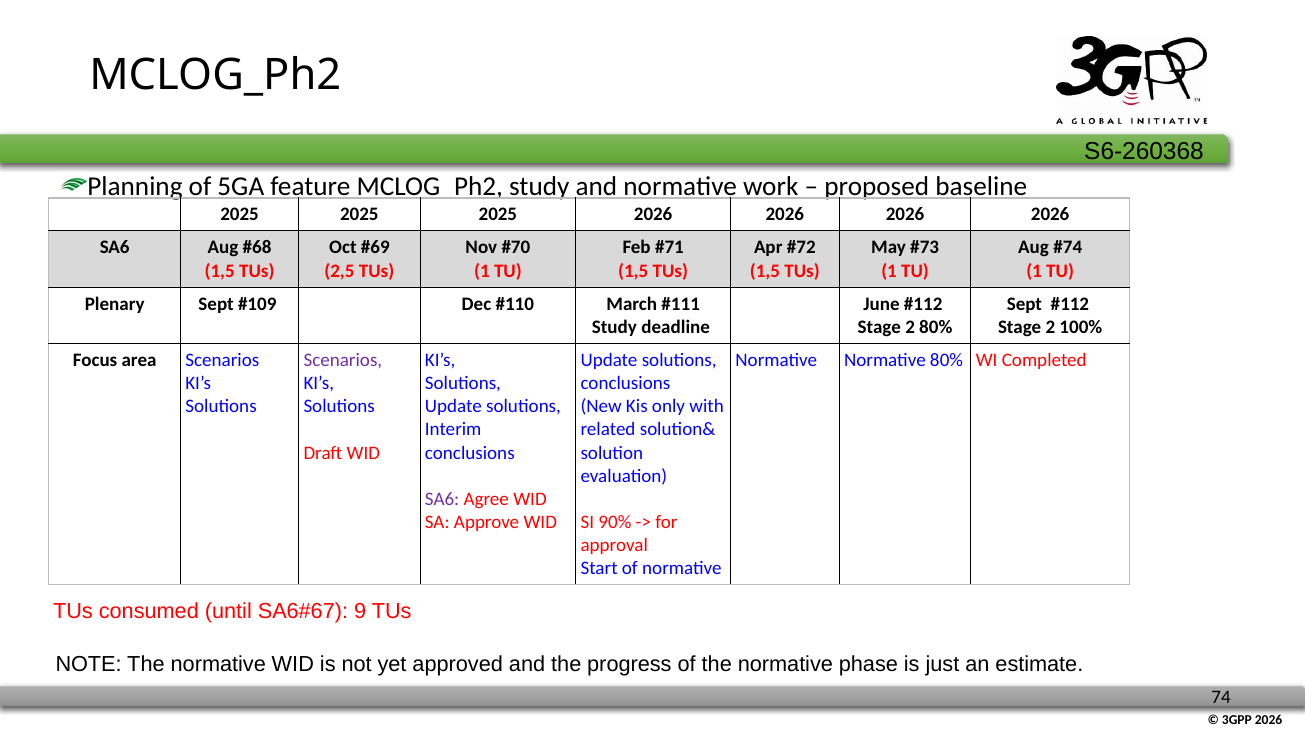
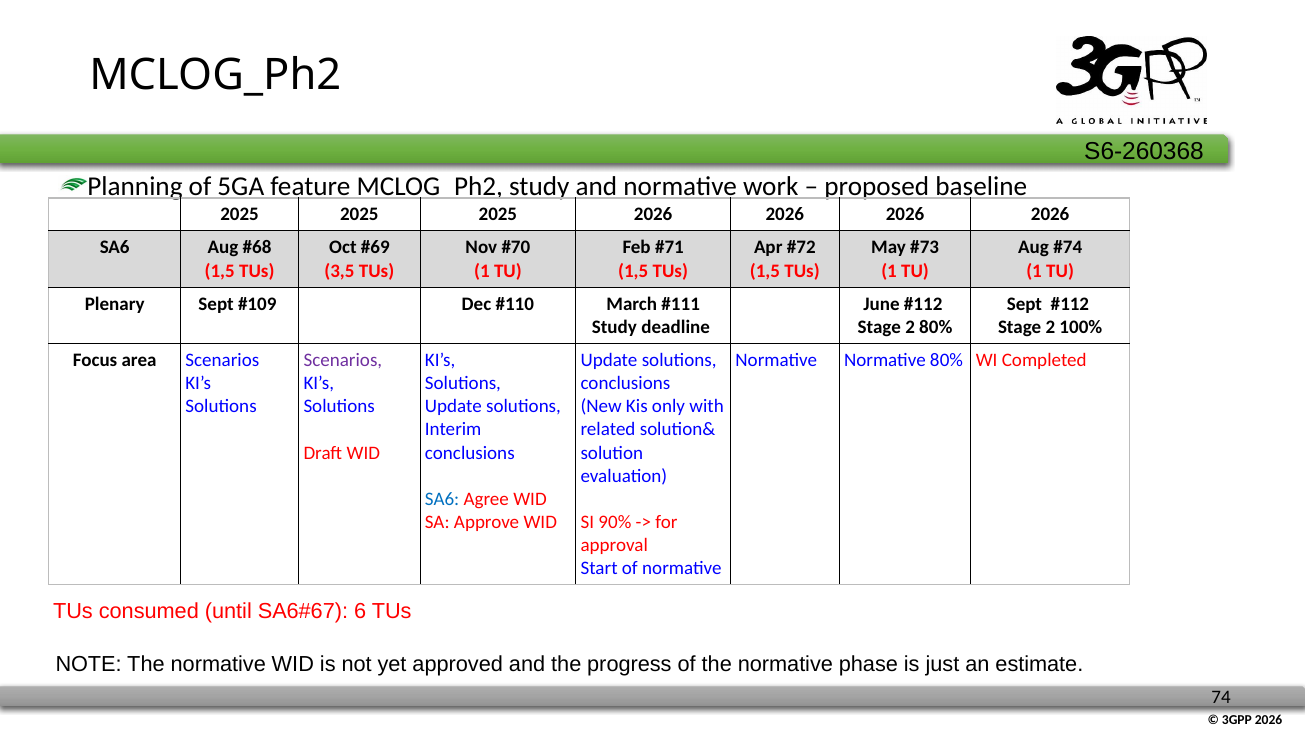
2,5: 2,5 -> 3,5
SA6 at (442, 499) colour: purple -> blue
9: 9 -> 6
